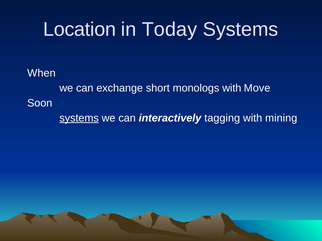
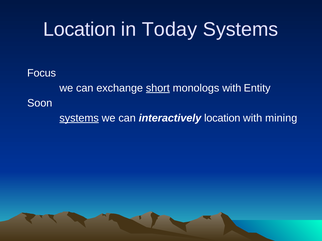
When: When -> Focus
short underline: none -> present
Move: Move -> Entity
interactively tagging: tagging -> location
